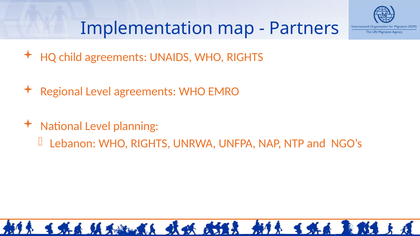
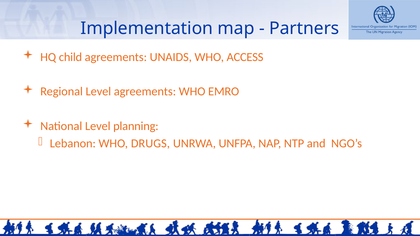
UNAIDS WHO RIGHTS: RIGHTS -> ACCESS
Lebanon WHO RIGHTS: RIGHTS -> DRUGS
